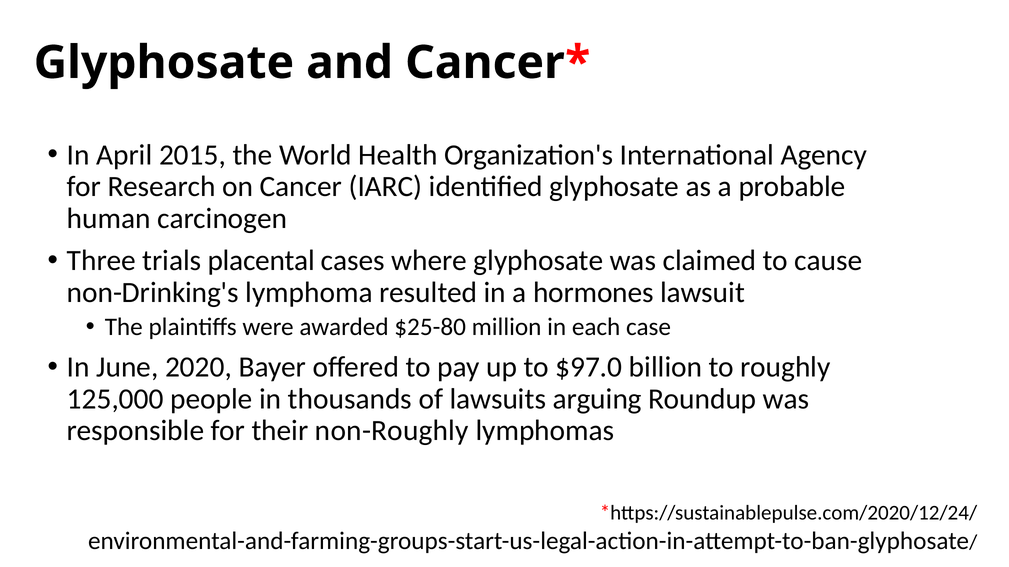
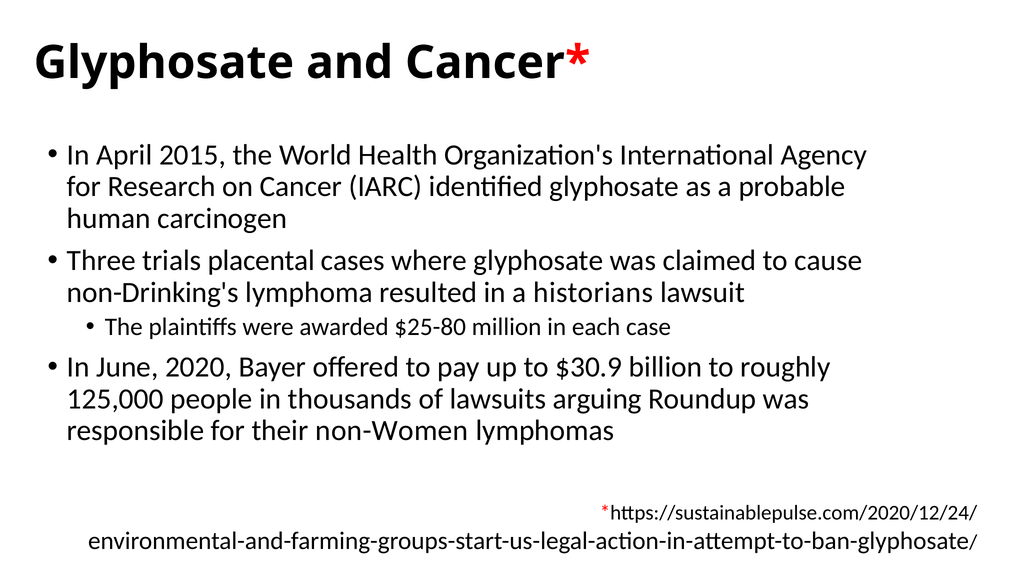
hormones: hormones -> historians
$97.0: $97.0 -> $30.9
non-Roughly: non-Roughly -> non-Women
